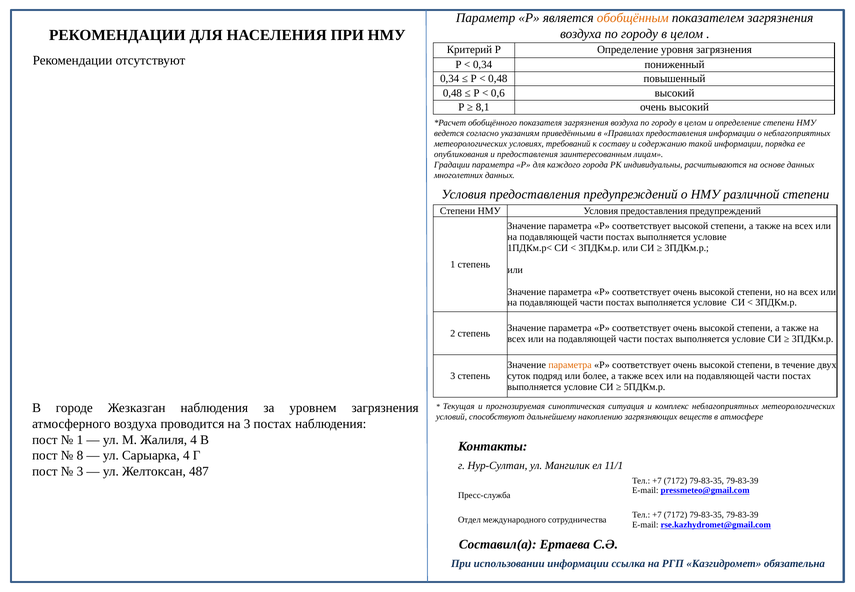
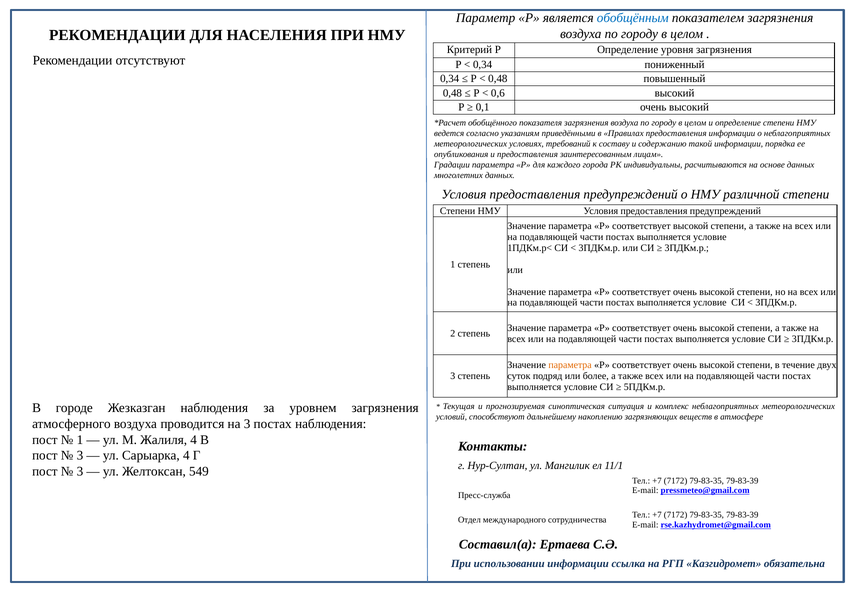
обобщённым colour: orange -> blue
8,1: 8,1 -> 0,1
8 at (80, 455): 8 -> 3
487: 487 -> 549
